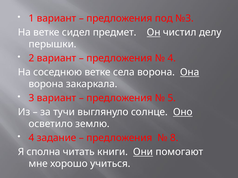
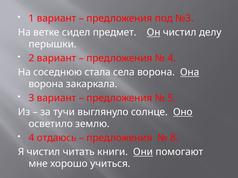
соседнюю ветке: ветке -> стала
задание: задание -> отдаюсь
Я сполна: сполна -> чистил
